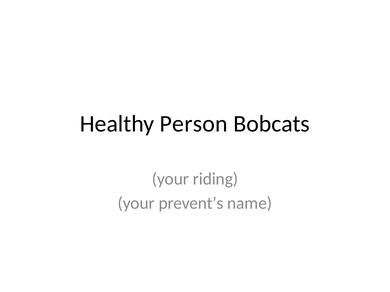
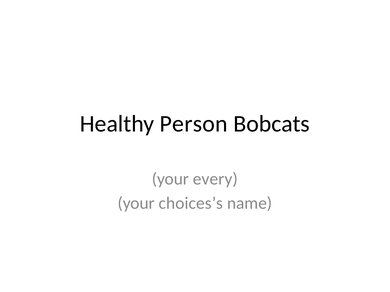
riding: riding -> every
prevent’s: prevent’s -> choices’s
